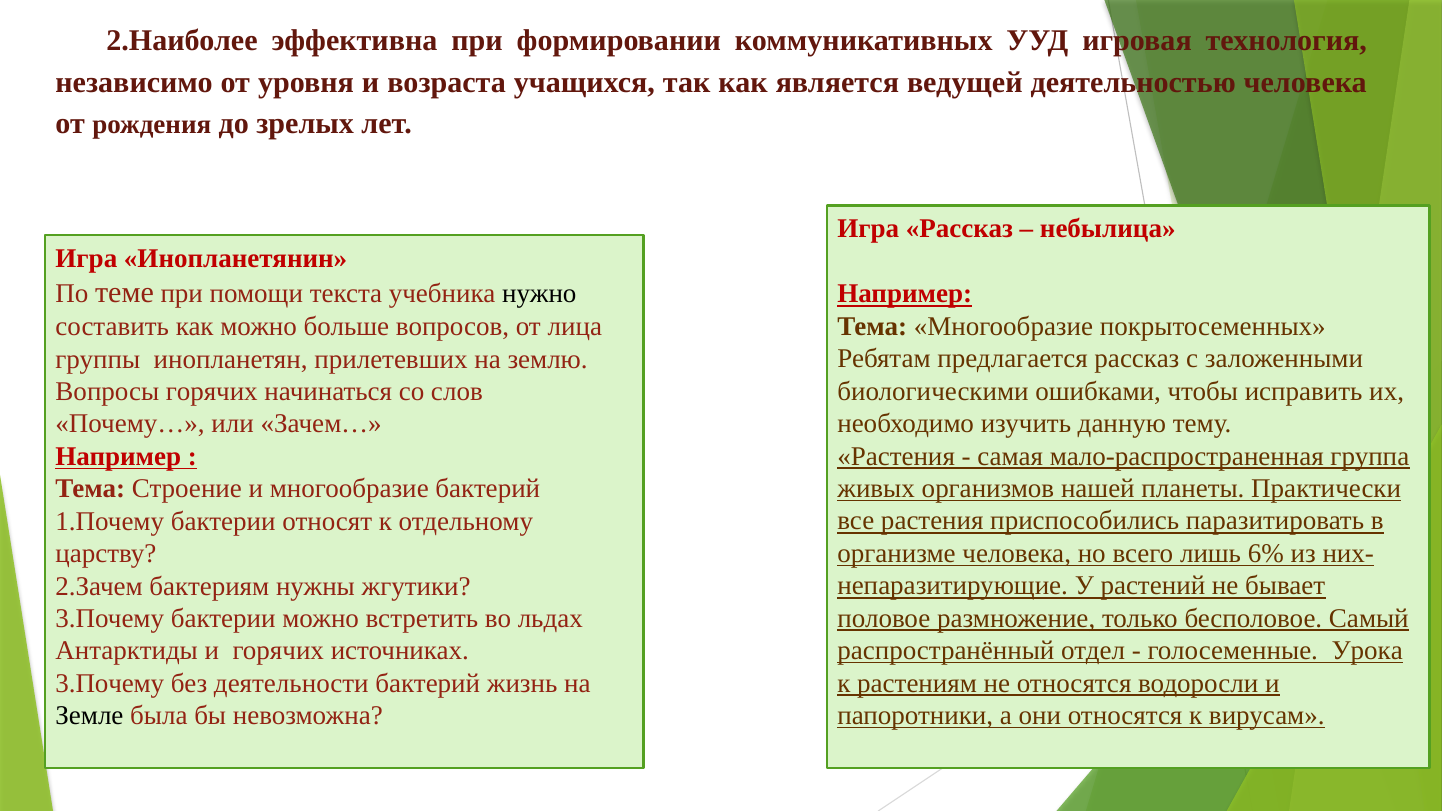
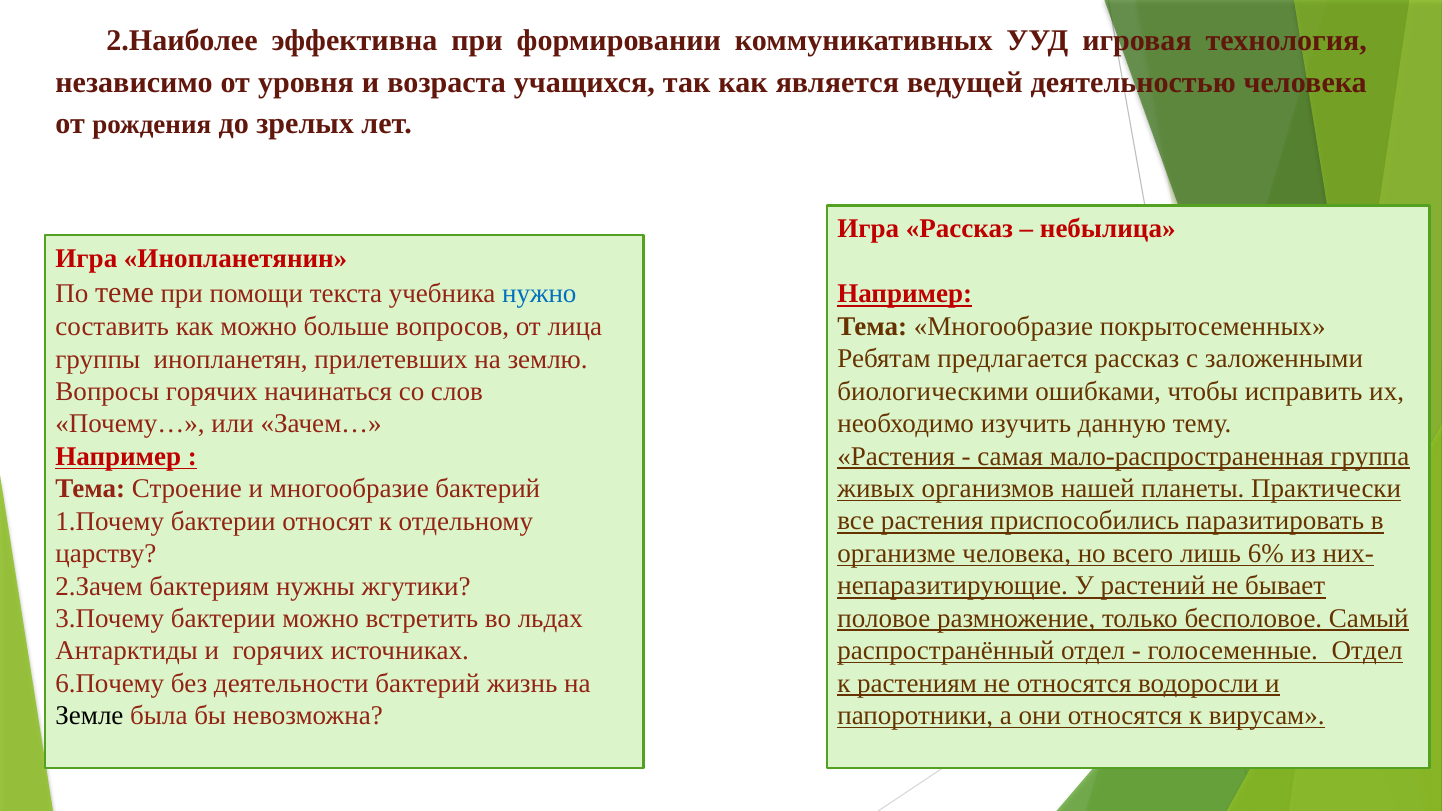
нужно colour: black -> blue
голосеменные Урока: Урока -> Отдел
3.Почему at (110, 684): 3.Почему -> 6.Почему
